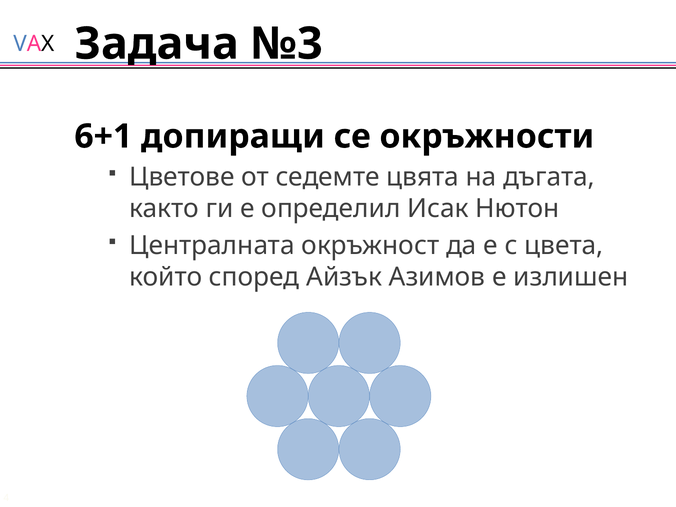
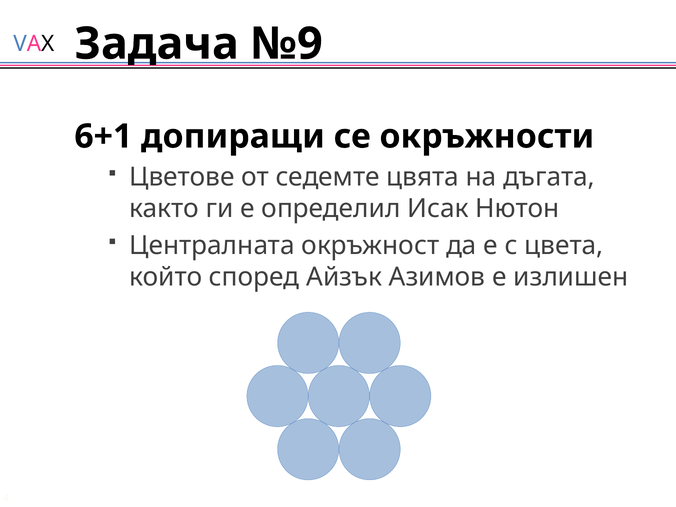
№3: №3 -> №9
